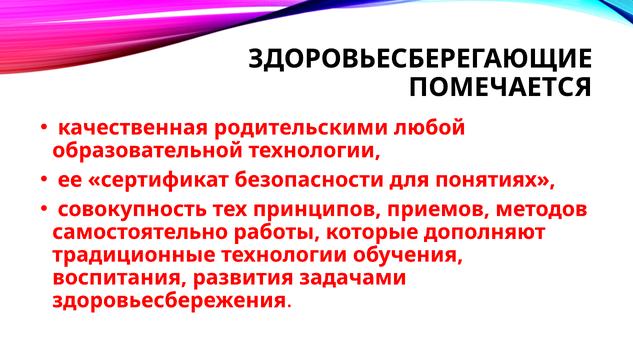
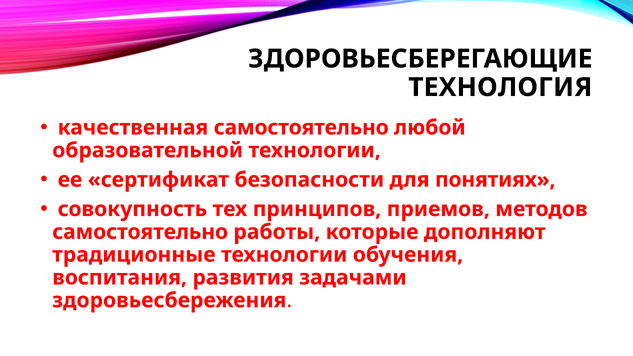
ПОМЕЧАЕТСЯ: ПОМЕЧАЕТСЯ -> ТЕХНОЛОГИЯ
качественная родительскими: родительскими -> самостоятельно
